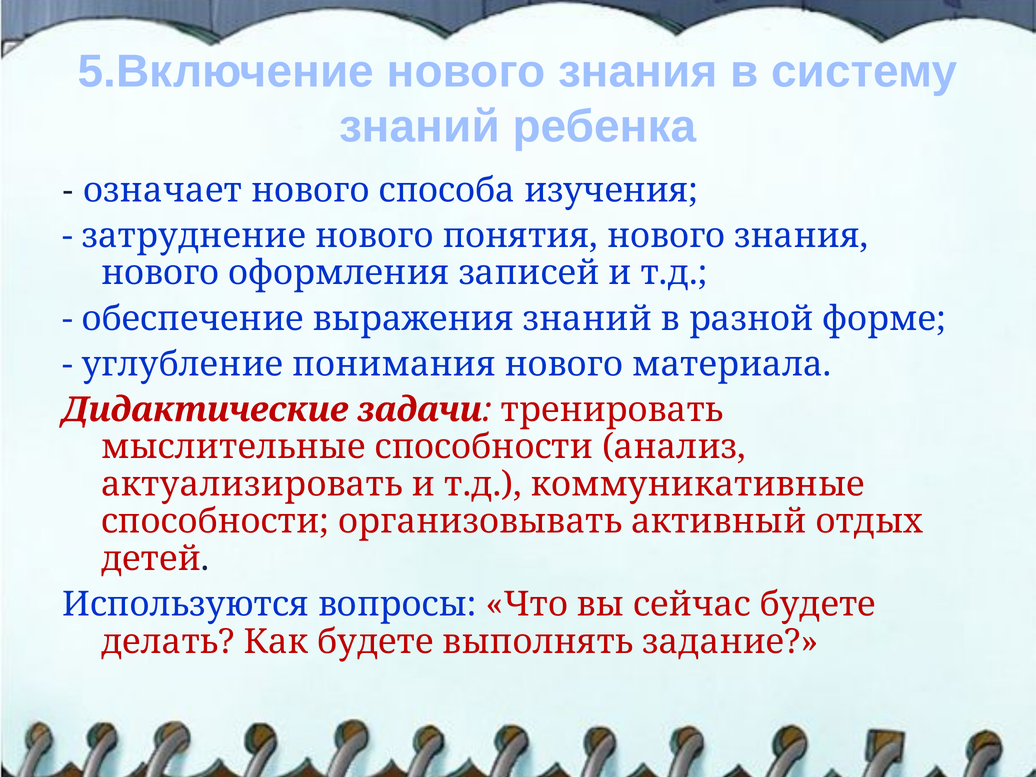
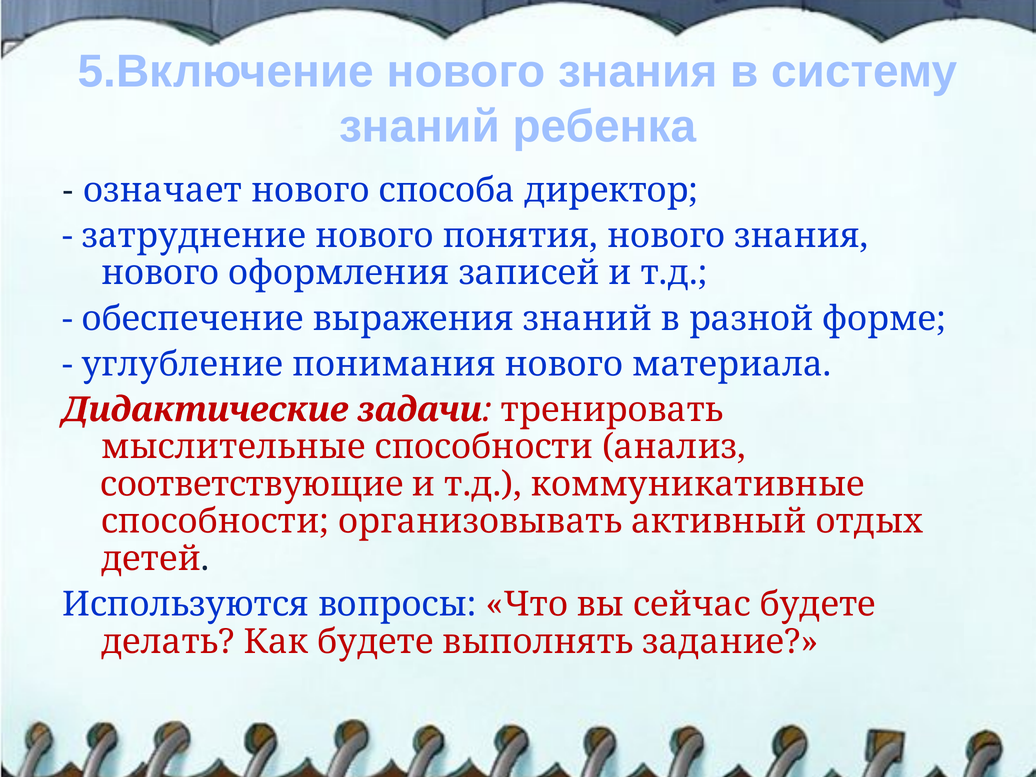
изучения: изучения -> директор
актуализировать: актуализировать -> соответствующие
